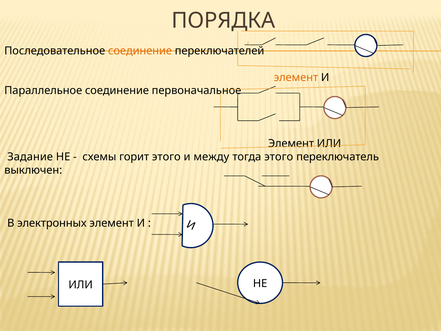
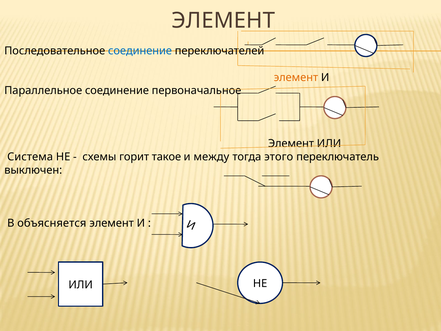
ПОРЯДКА at (223, 20): ПОРЯДКА -> ЭЛЕМЕНТ
соединение at (140, 51) colour: orange -> blue
Задание: Задание -> Система
горит этого: этого -> такое
электронных: электронных -> объясняется
